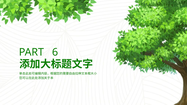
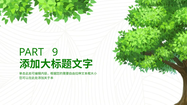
6: 6 -> 9
